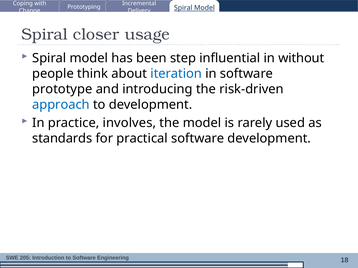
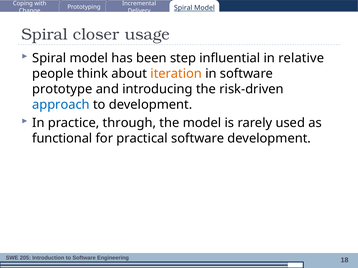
without: without -> relative
iteration colour: blue -> orange
involves: involves -> through
standards: standards -> functional
